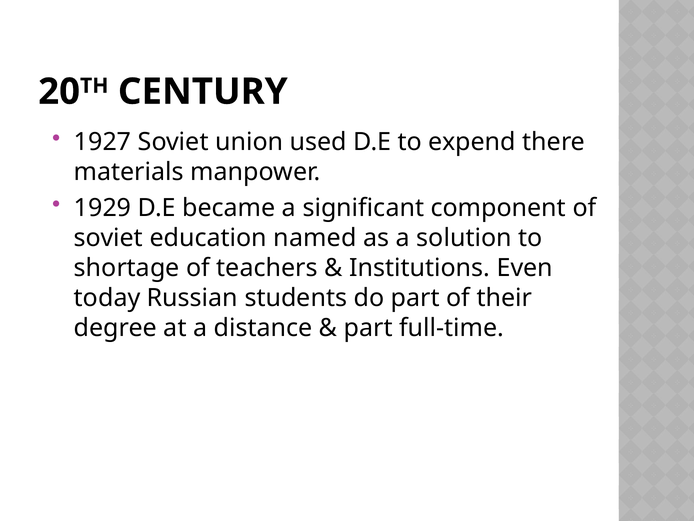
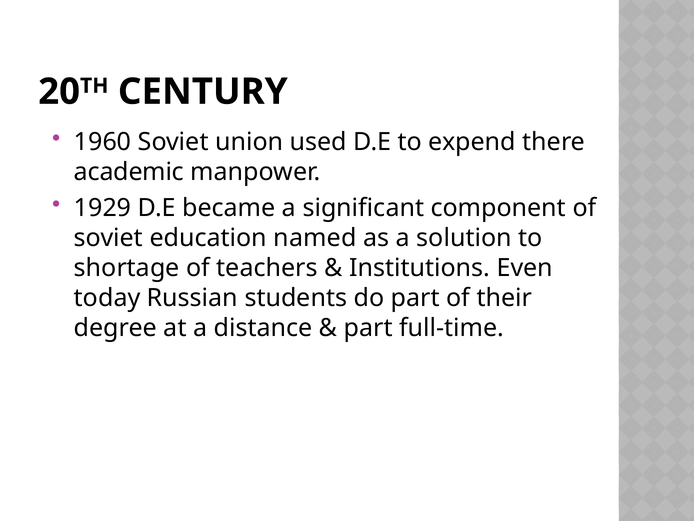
1927: 1927 -> 1960
materials: materials -> academic
